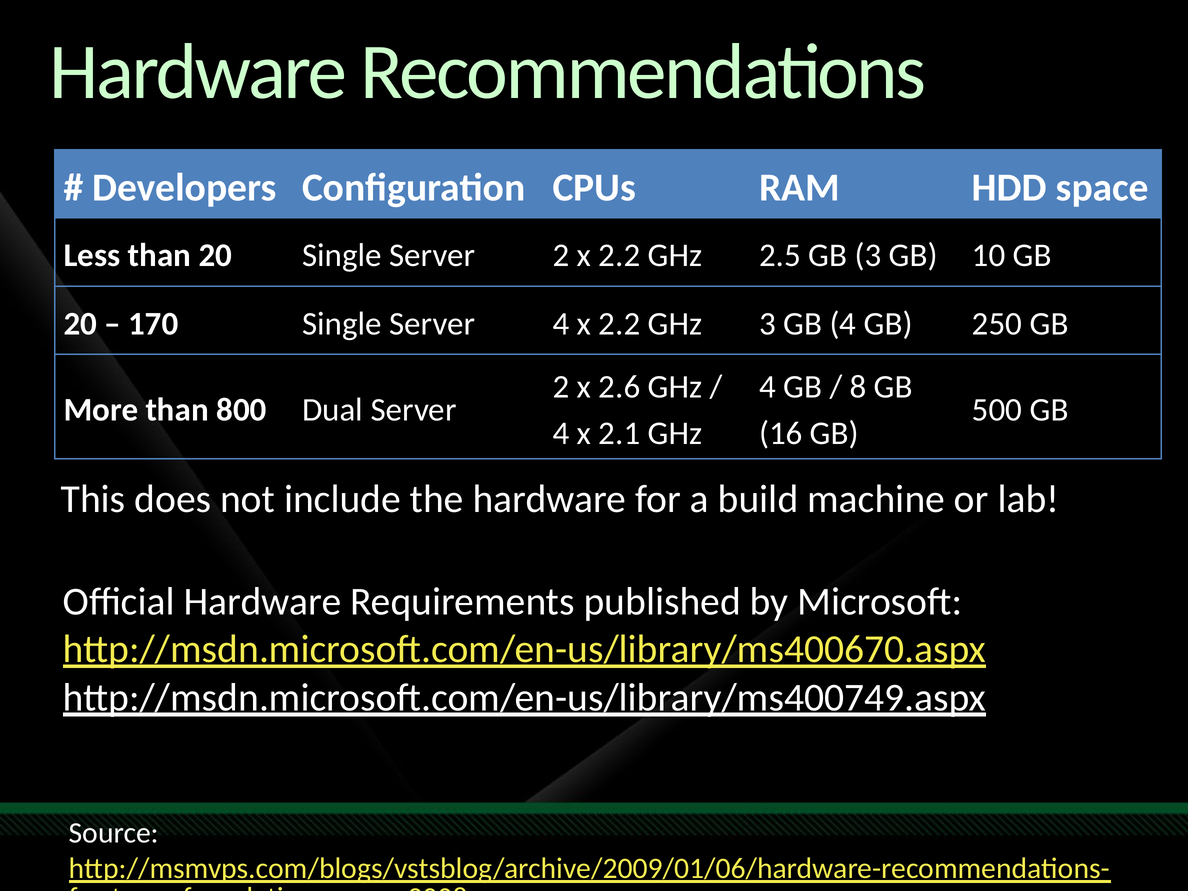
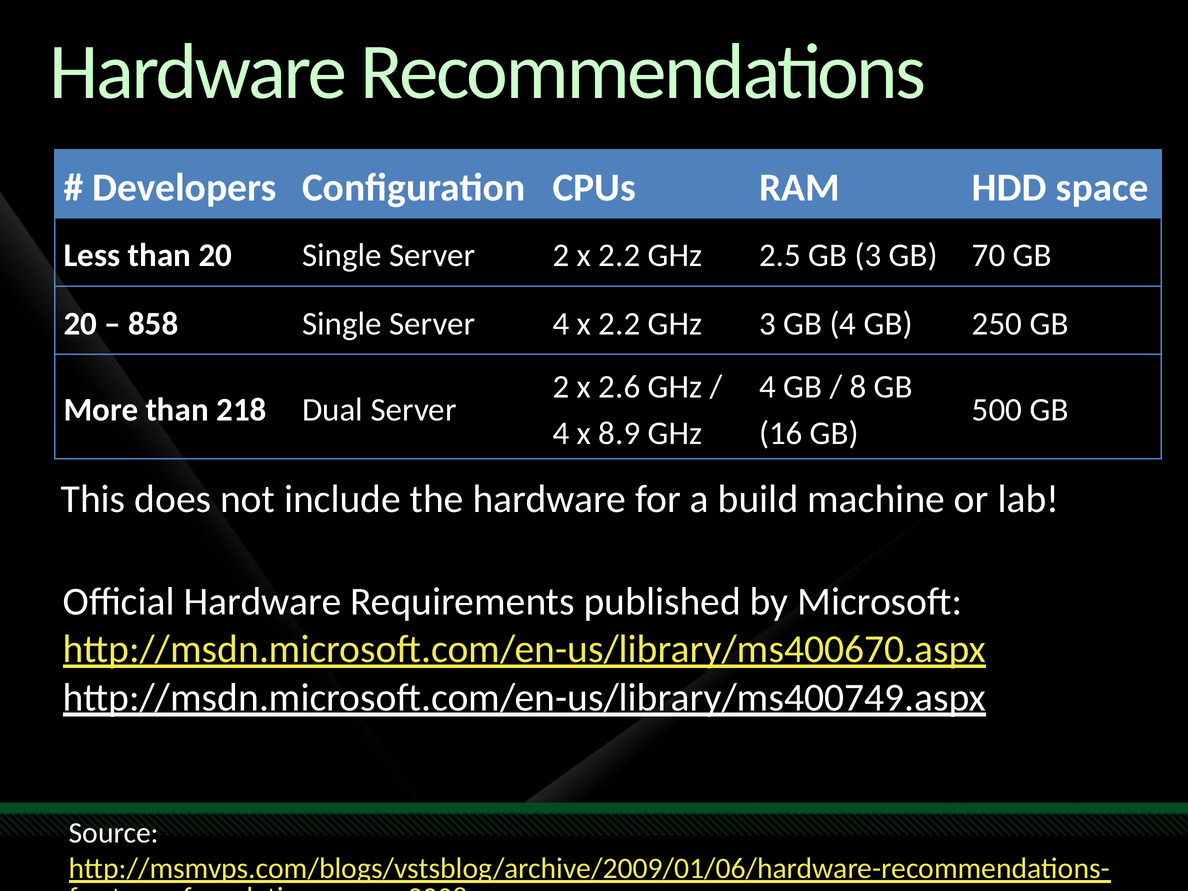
10: 10 -> 70
170: 170 -> 858
800: 800 -> 218
2.1: 2.1 -> 8.9
